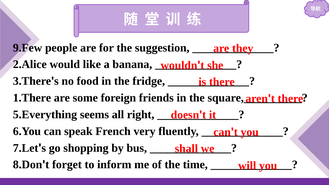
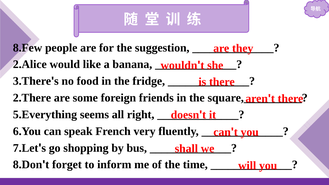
9.Few: 9.Few -> 8.Few
1.There: 1.There -> 2.There
